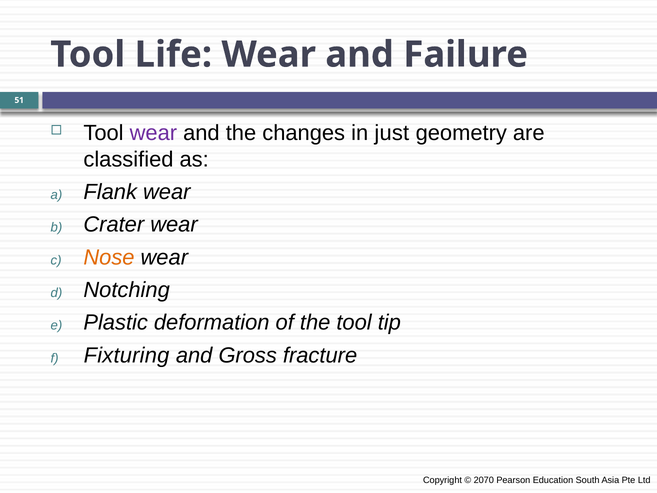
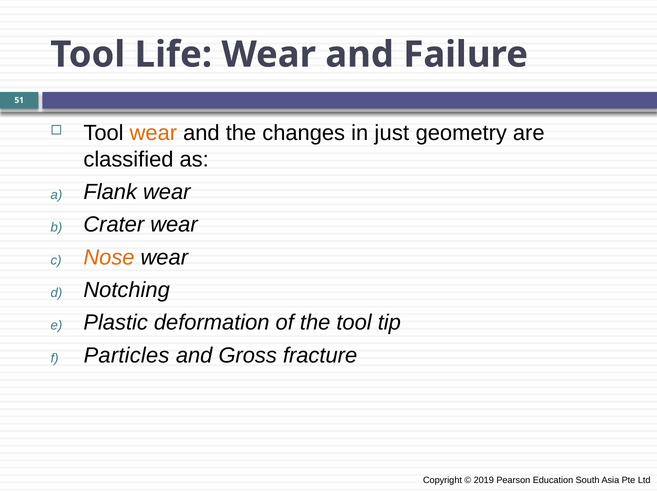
wear at (153, 133) colour: purple -> orange
Fixturing: Fixturing -> Particles
2070: 2070 -> 2019
